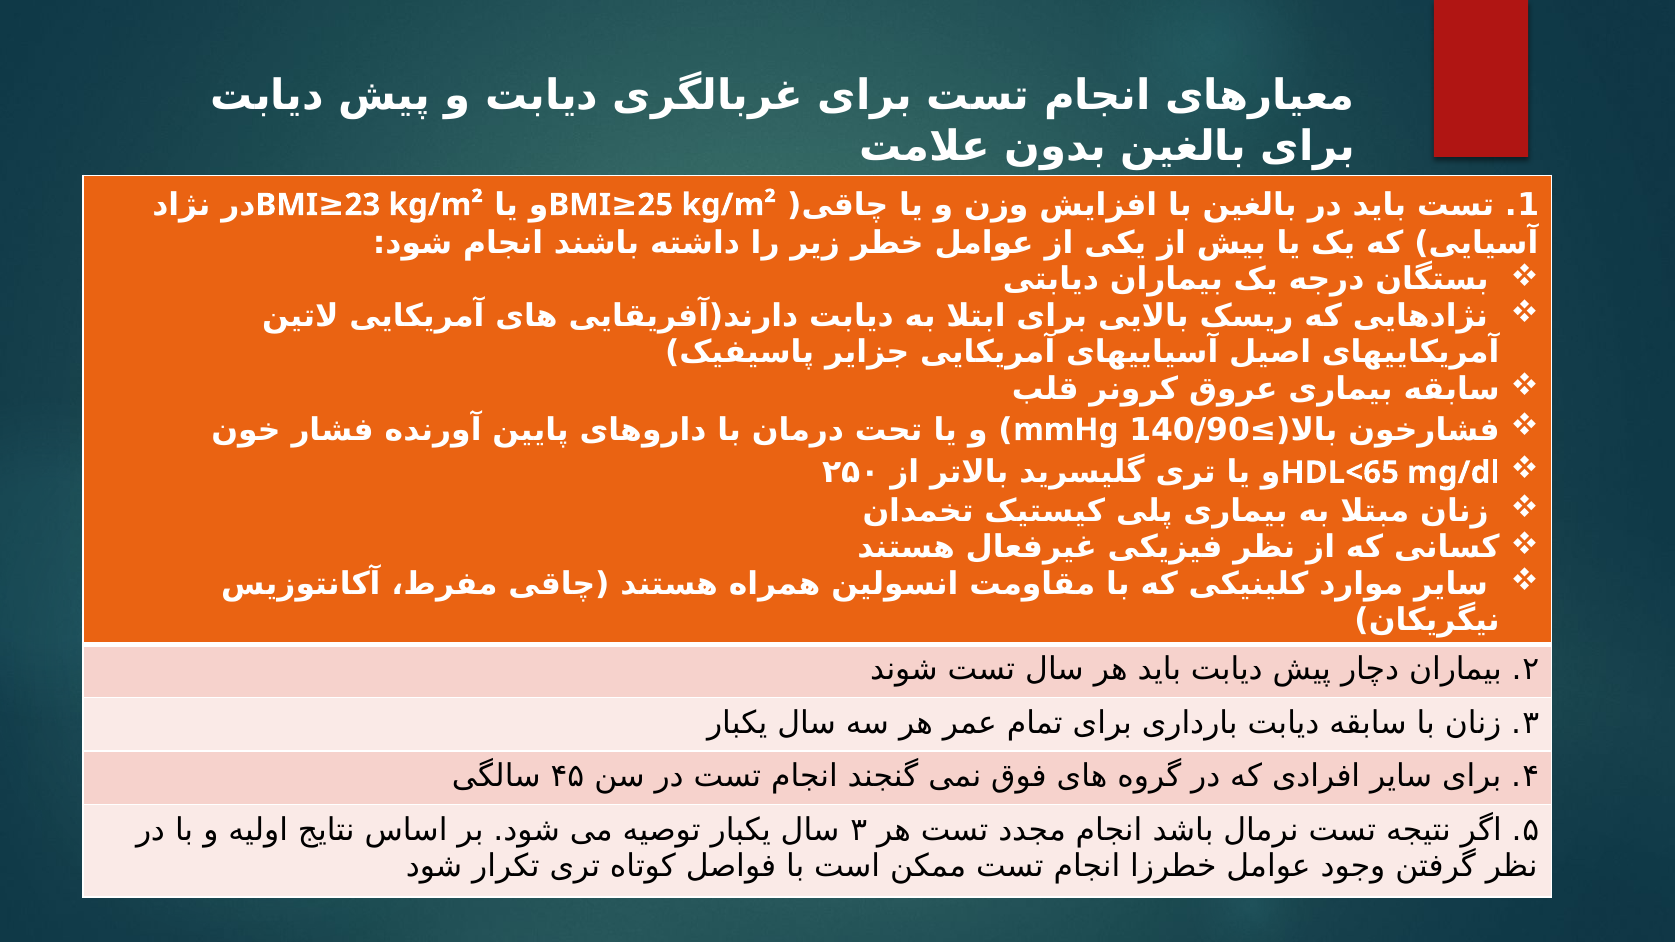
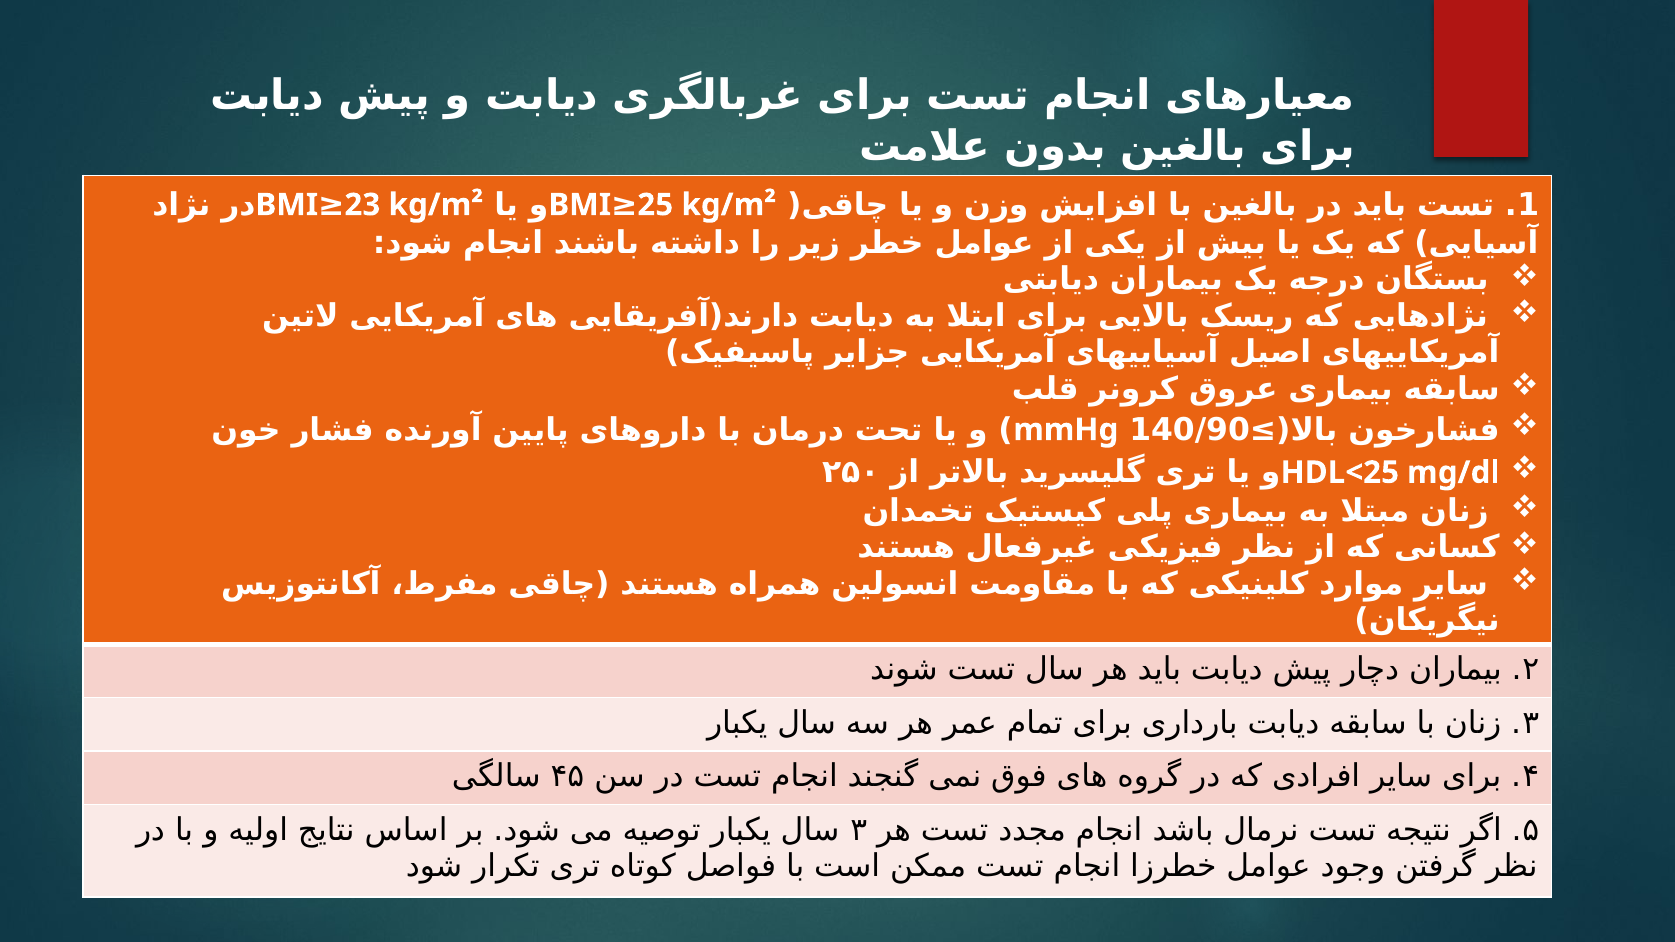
HDL<65: HDL<65 -> HDL<25
